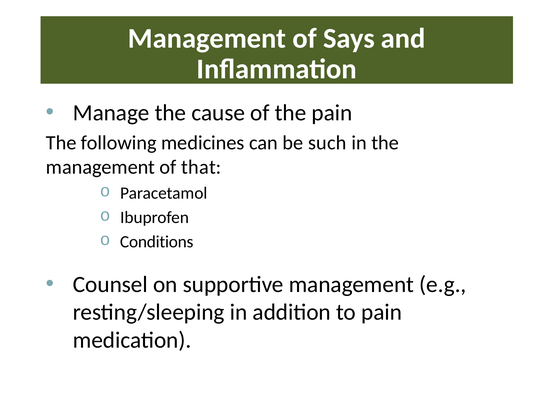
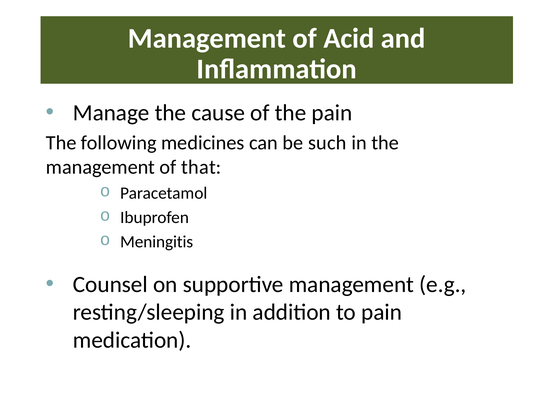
Says: Says -> Acid
Conditions: Conditions -> Meningitis
